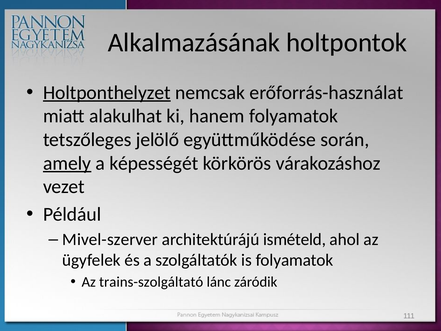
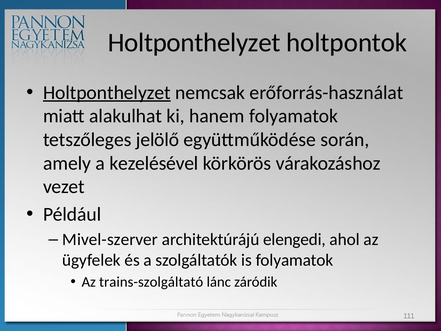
Alkalmazásának at (194, 43): Alkalmazásának -> Holtponthelyzet
amely underline: present -> none
képességét: képességét -> kezelésével
ismételd: ismételd -> elengedi
